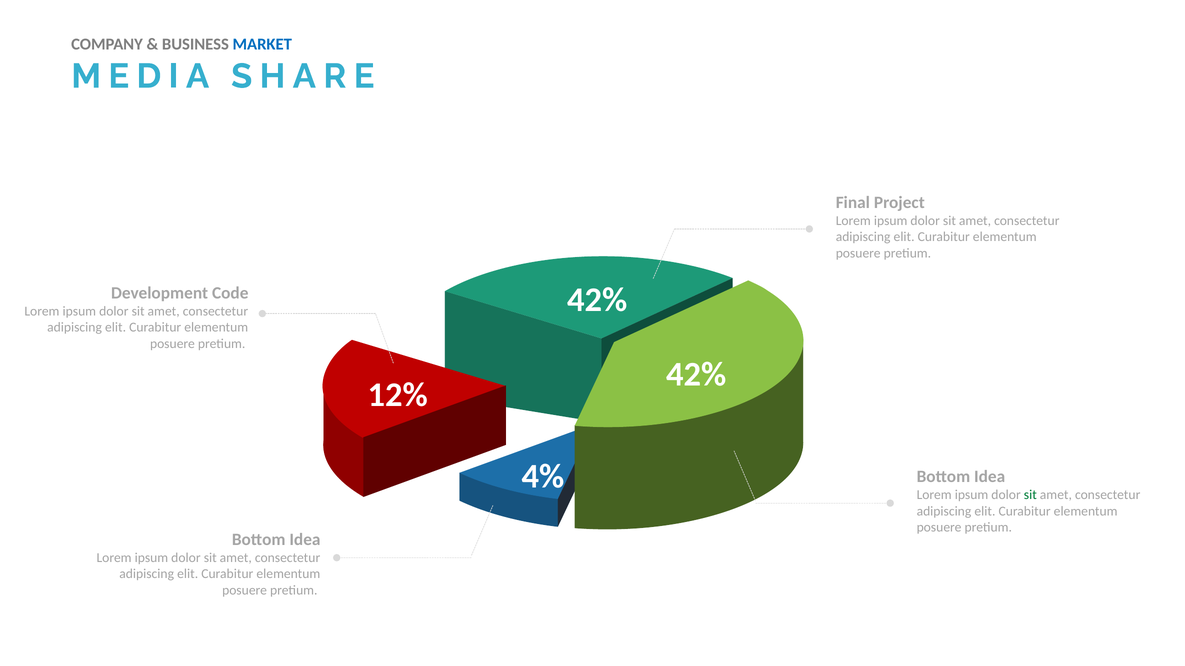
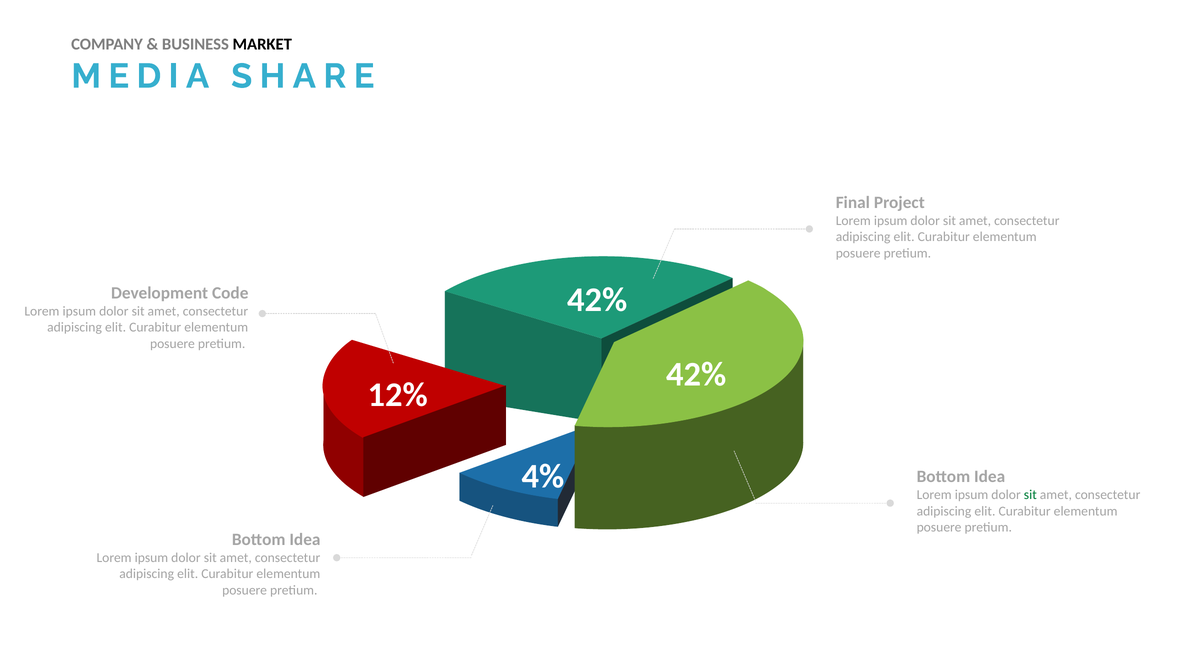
MARKET colour: blue -> black
